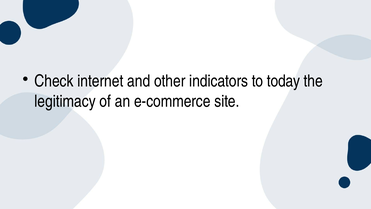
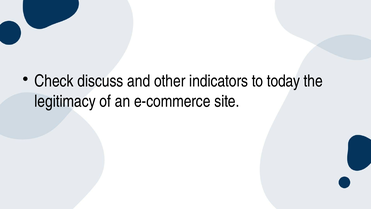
internet: internet -> discuss
